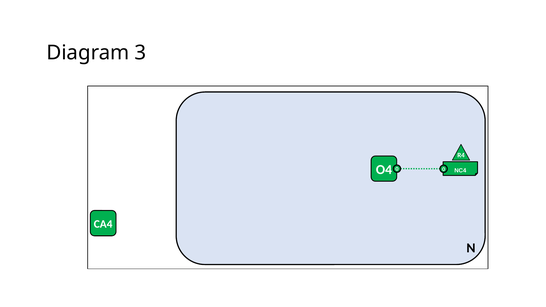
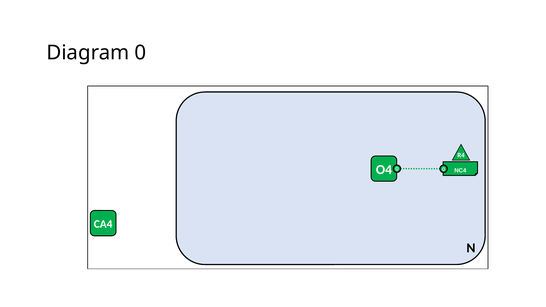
Diagram 3: 3 -> 0
